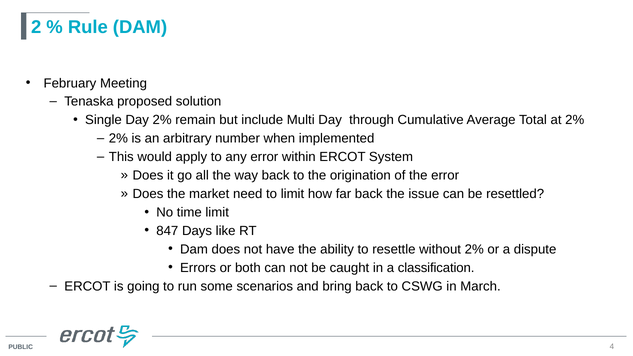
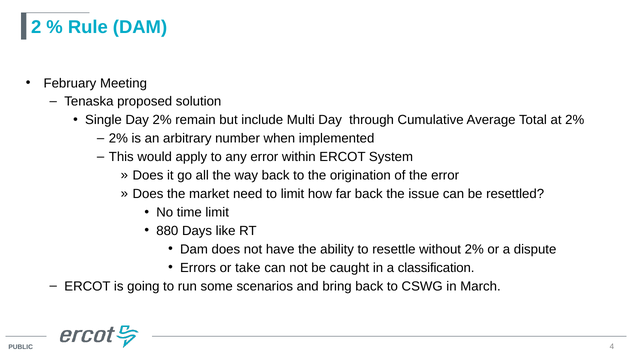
847: 847 -> 880
both: both -> take
